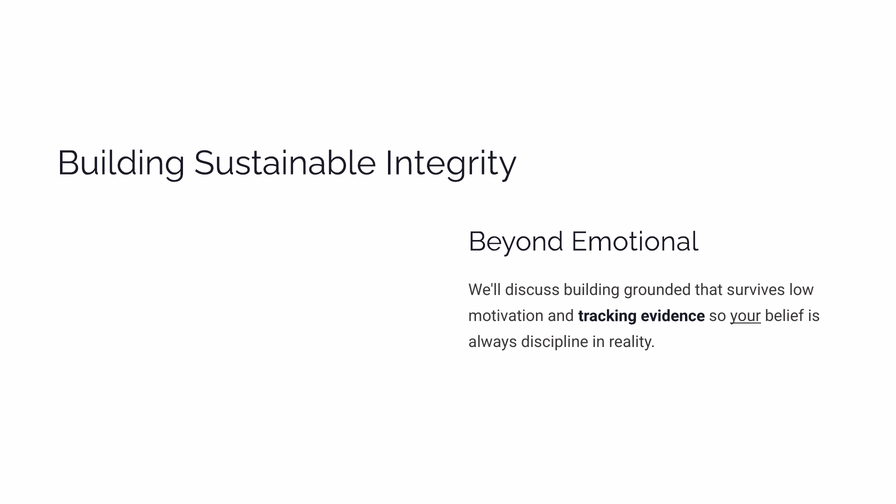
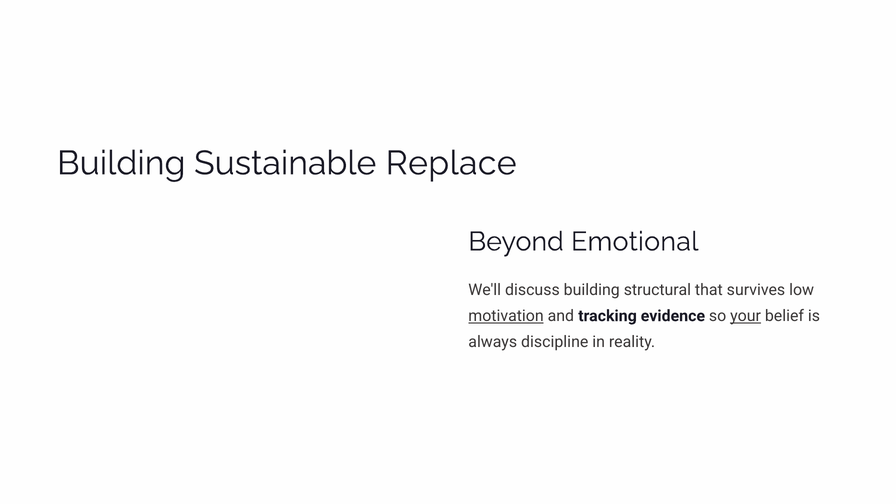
Integrity: Integrity -> Replace
grounded: grounded -> structural
motivation underline: none -> present
